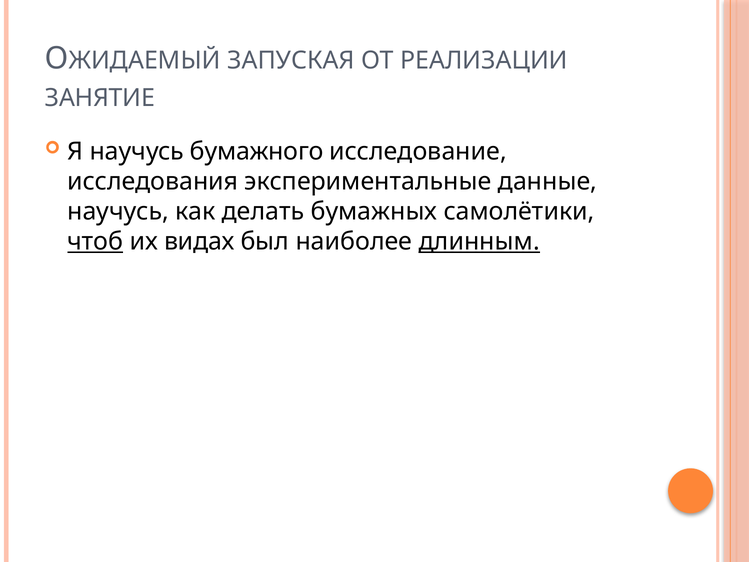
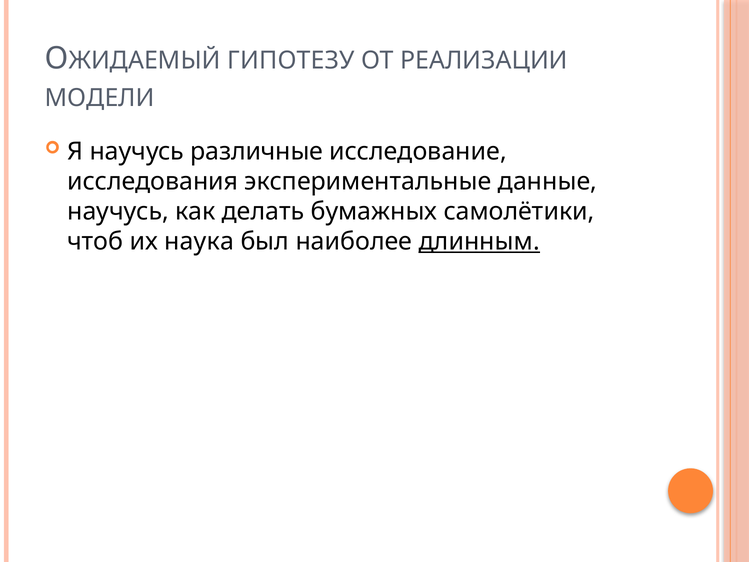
ЗАПУСКАЯ: ЗАПУСКАЯ -> ГИПОТЕЗУ
ЗАНЯТИЕ: ЗАНЯТИЕ -> МОДЕЛИ
бумажного: бумажного -> различные
чтоб underline: present -> none
видах: видах -> наука
